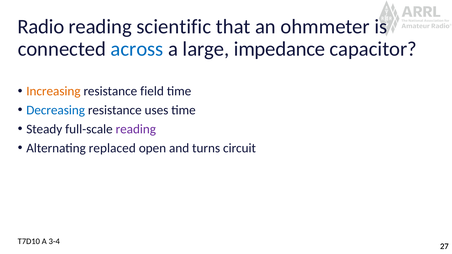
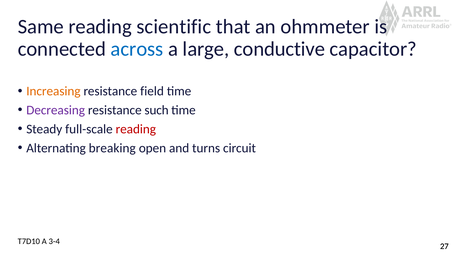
Radio: Radio -> Same
impedance: impedance -> conductive
Decreasing colour: blue -> purple
uses: uses -> such
reading at (136, 129) colour: purple -> red
replaced: replaced -> breaking
